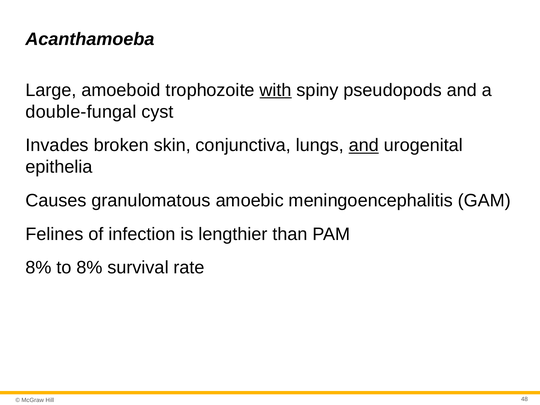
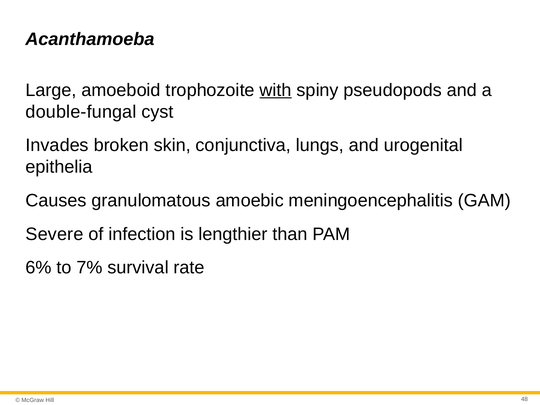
and at (364, 145) underline: present -> none
Felines: Felines -> Severe
8% at (39, 268): 8% -> 6%
to 8%: 8% -> 7%
